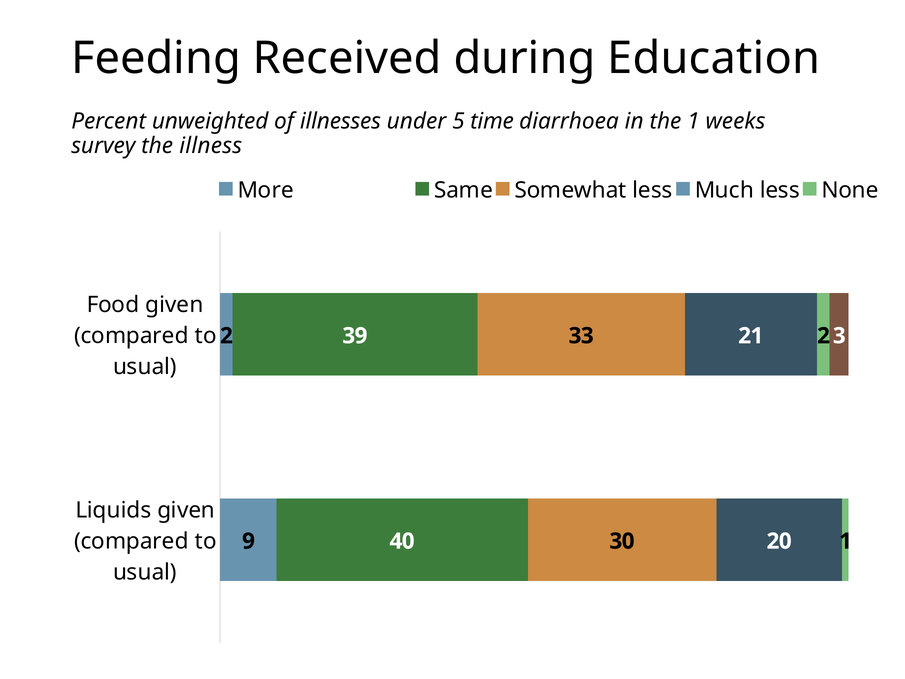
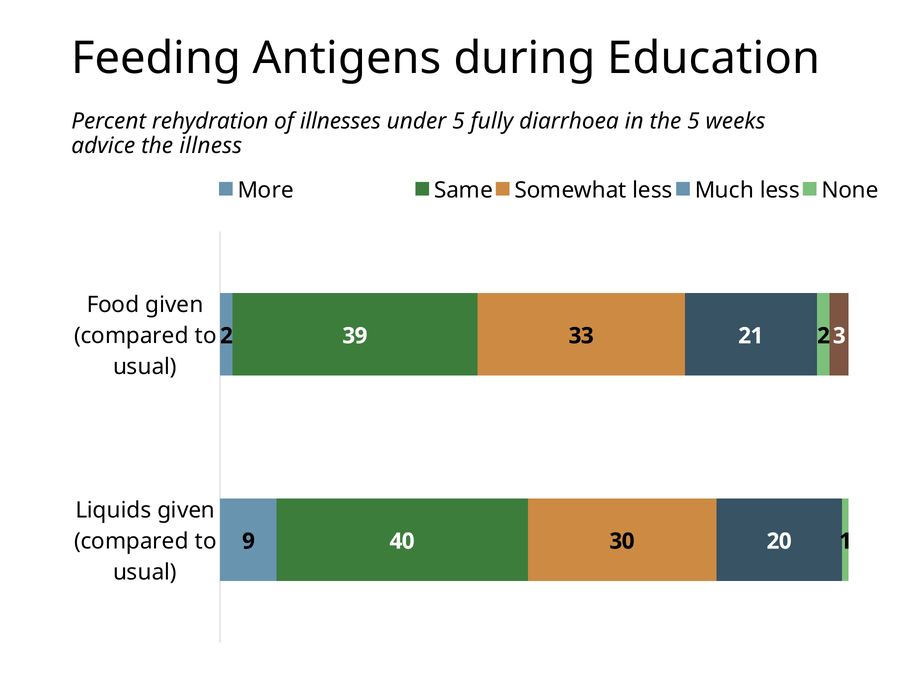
Received: Received -> Antigens
unweighted: unweighted -> rehydration
time: time -> fully
the 1: 1 -> 5
survey: survey -> advice
